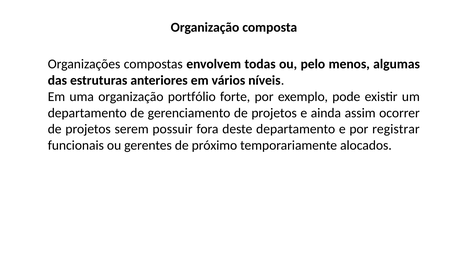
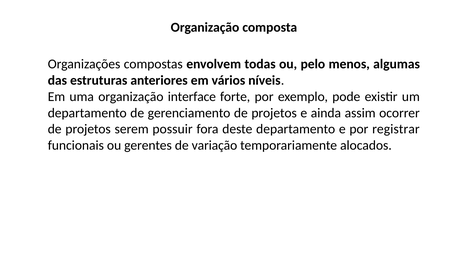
portfólio: portfólio -> interface
próximo: próximo -> variação
